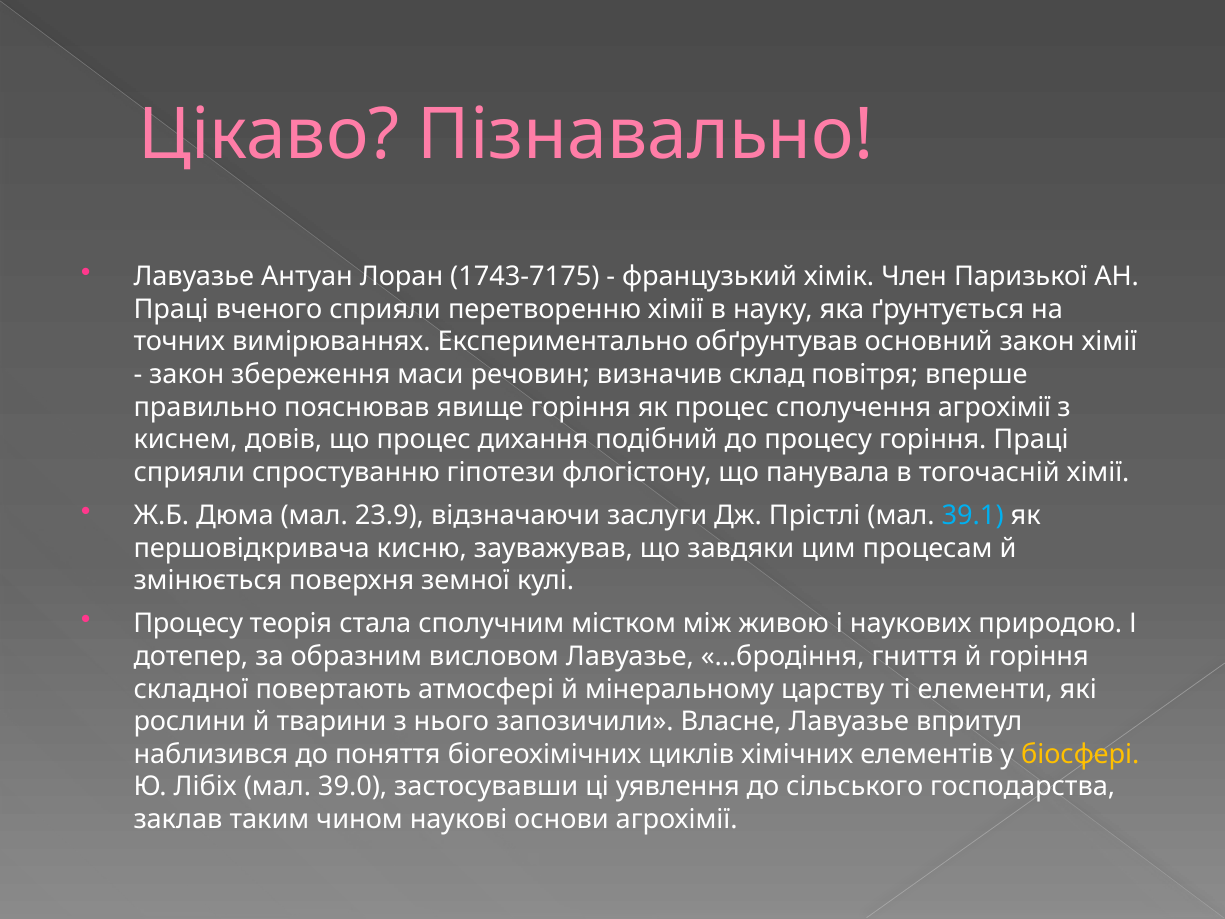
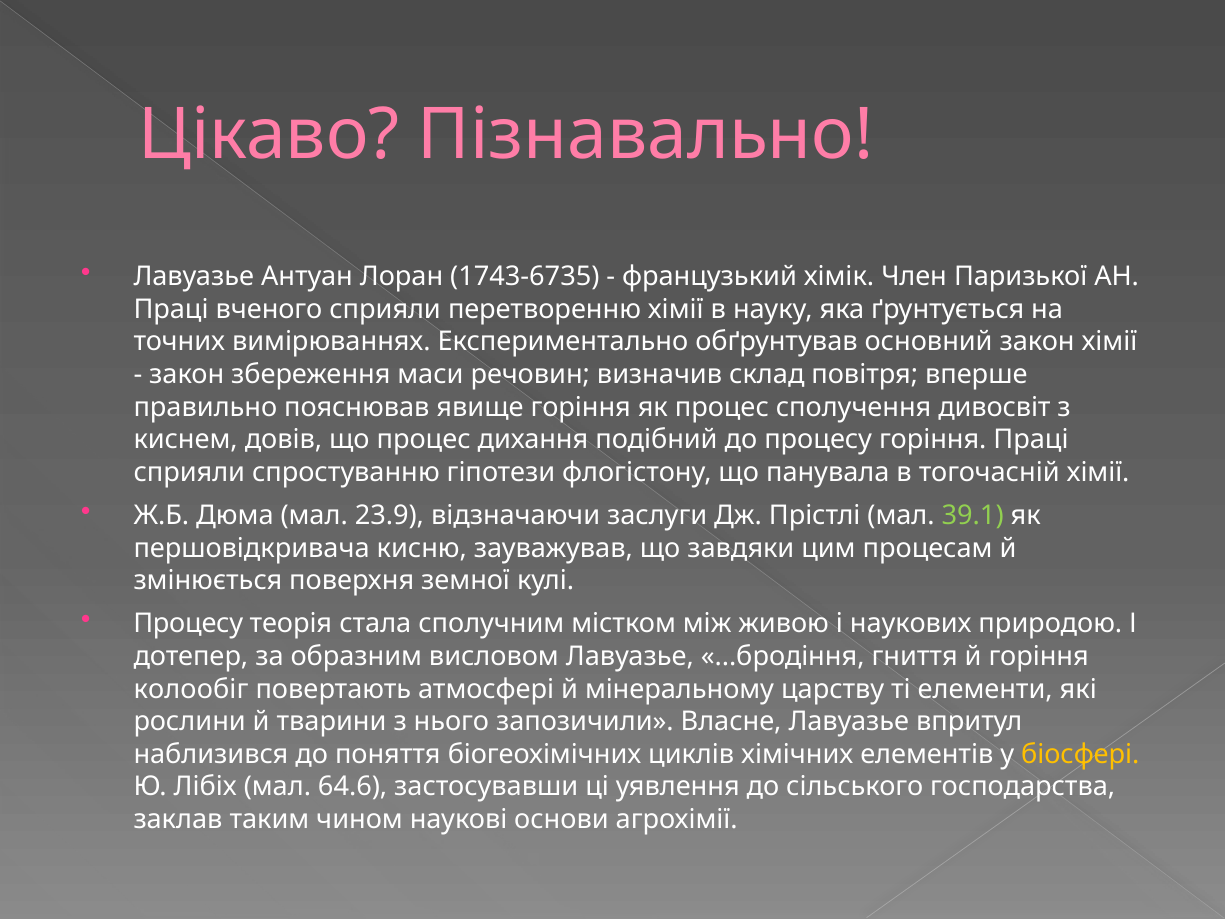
1743-7175: 1743-7175 -> 1743-6735
сполучення агрохімії: агрохімії -> дивосвіт
39.1 colour: light blue -> light green
складної: складної -> колообіг
39.0: 39.0 -> 64.6
